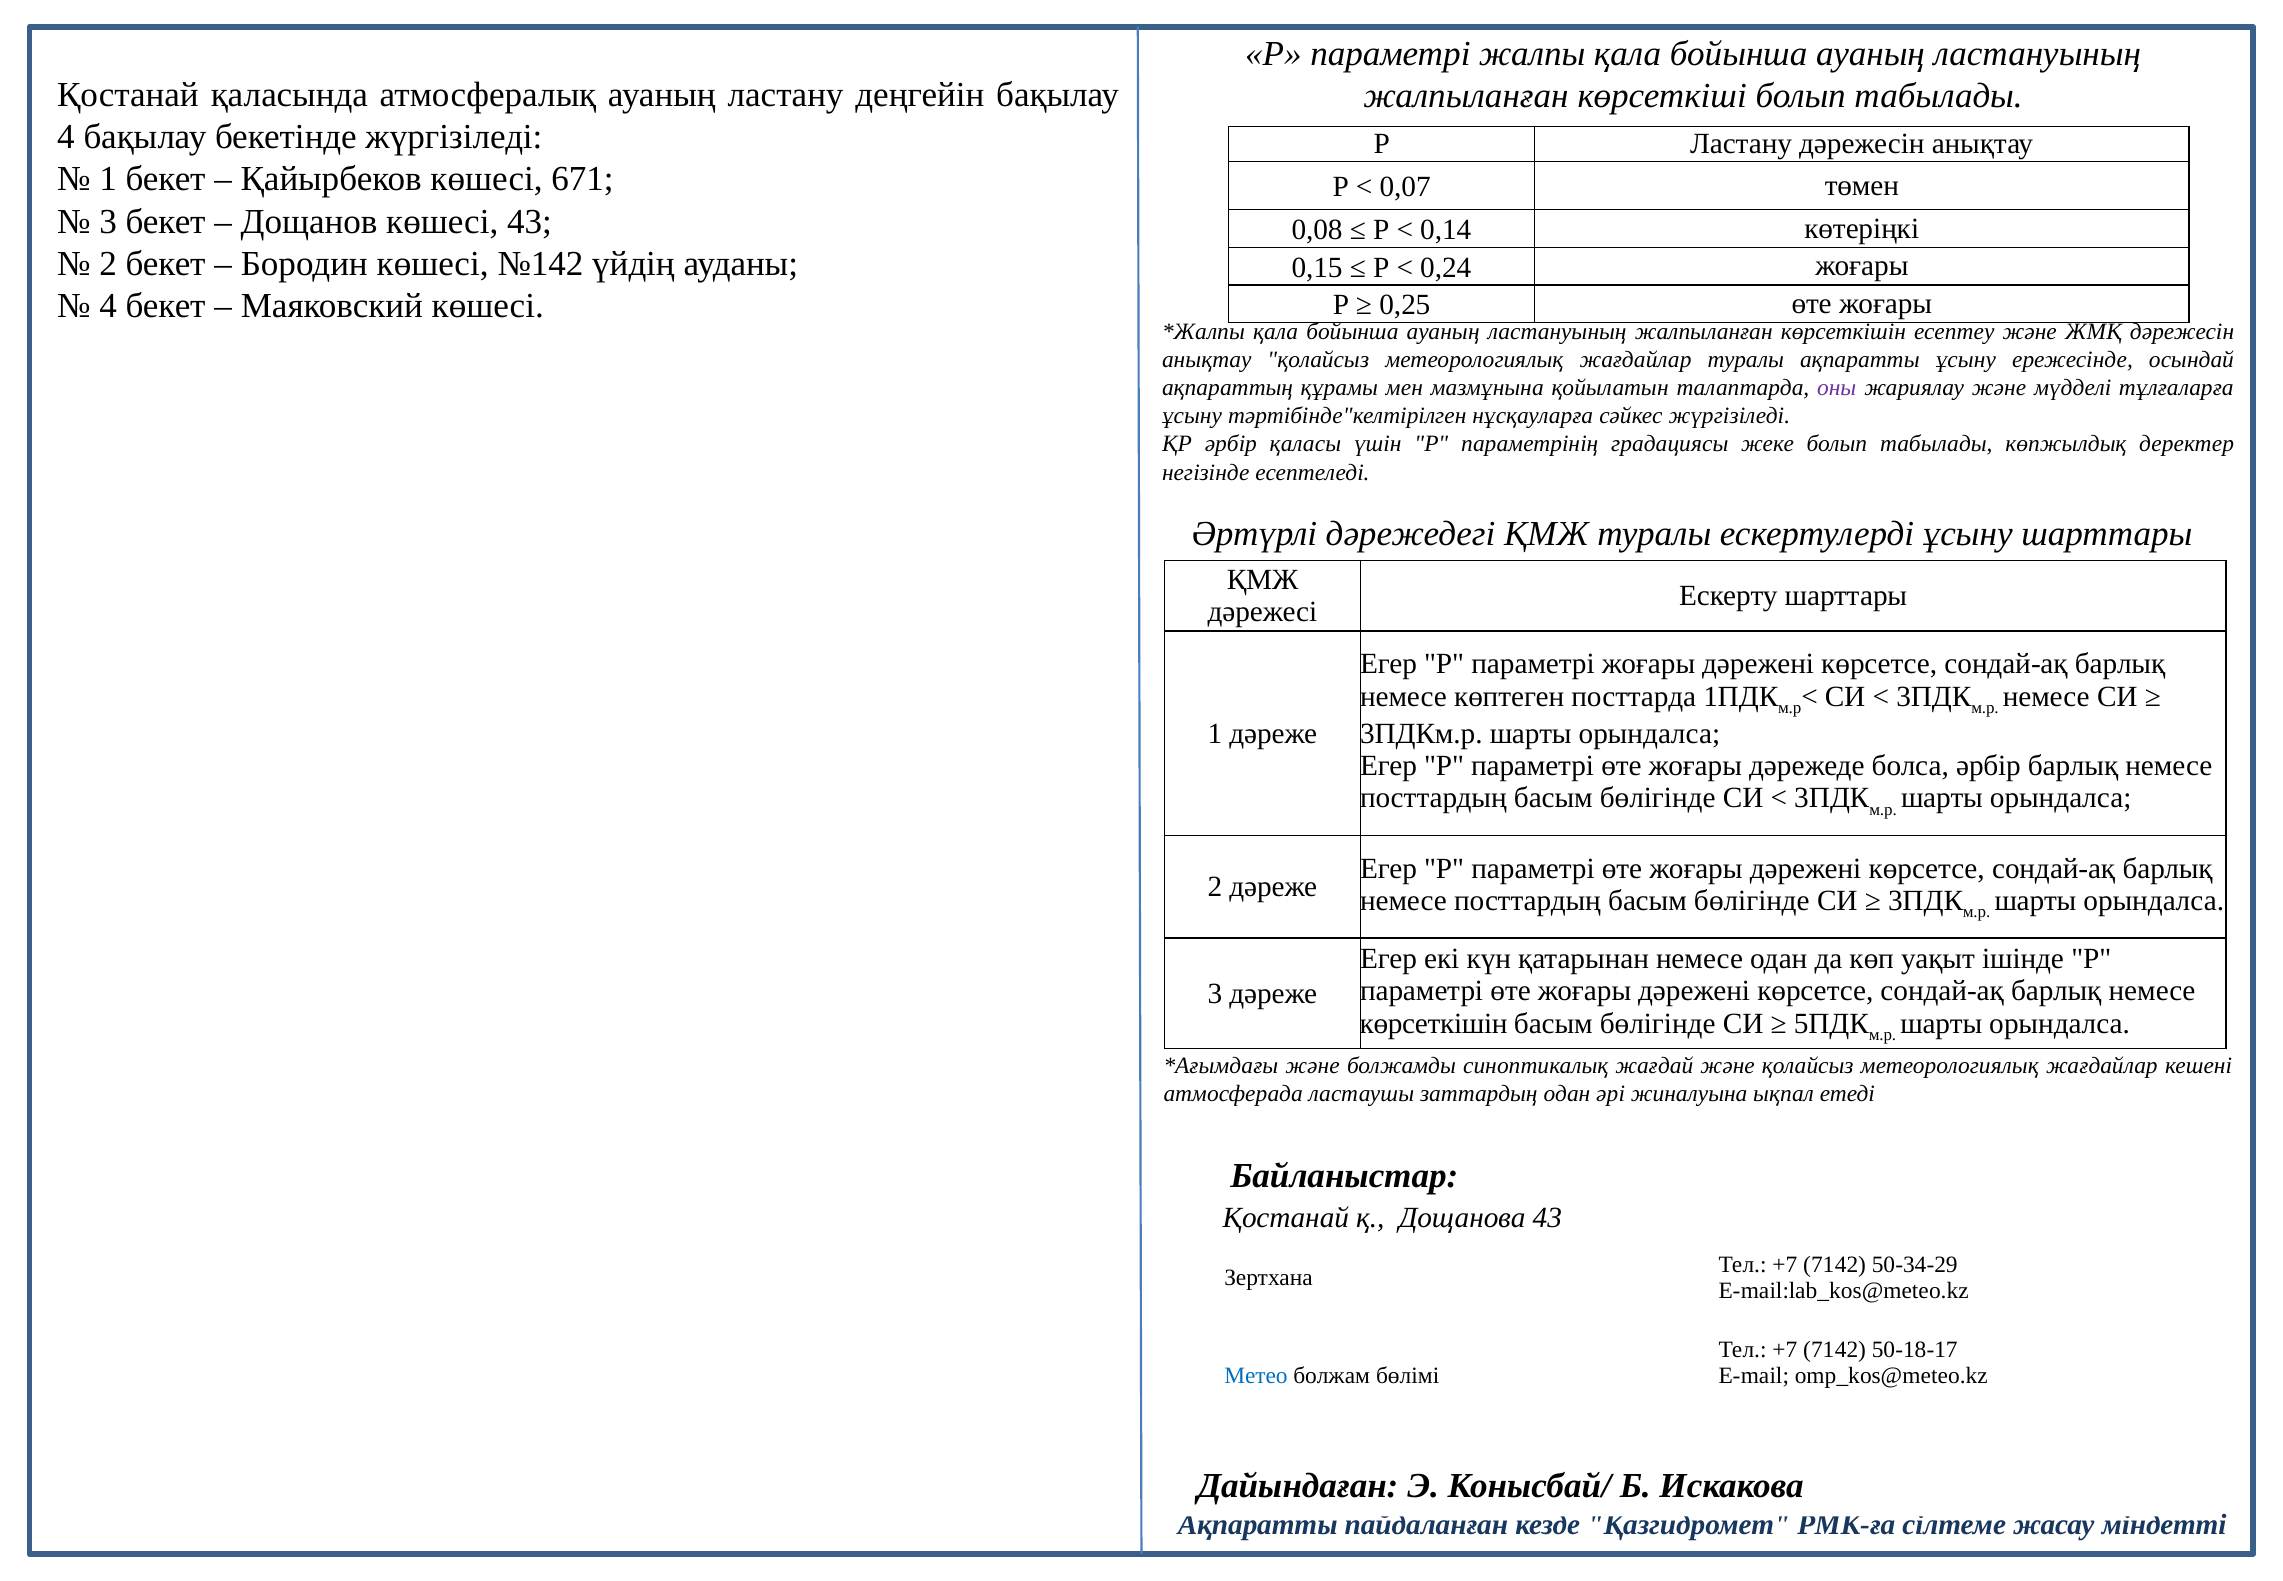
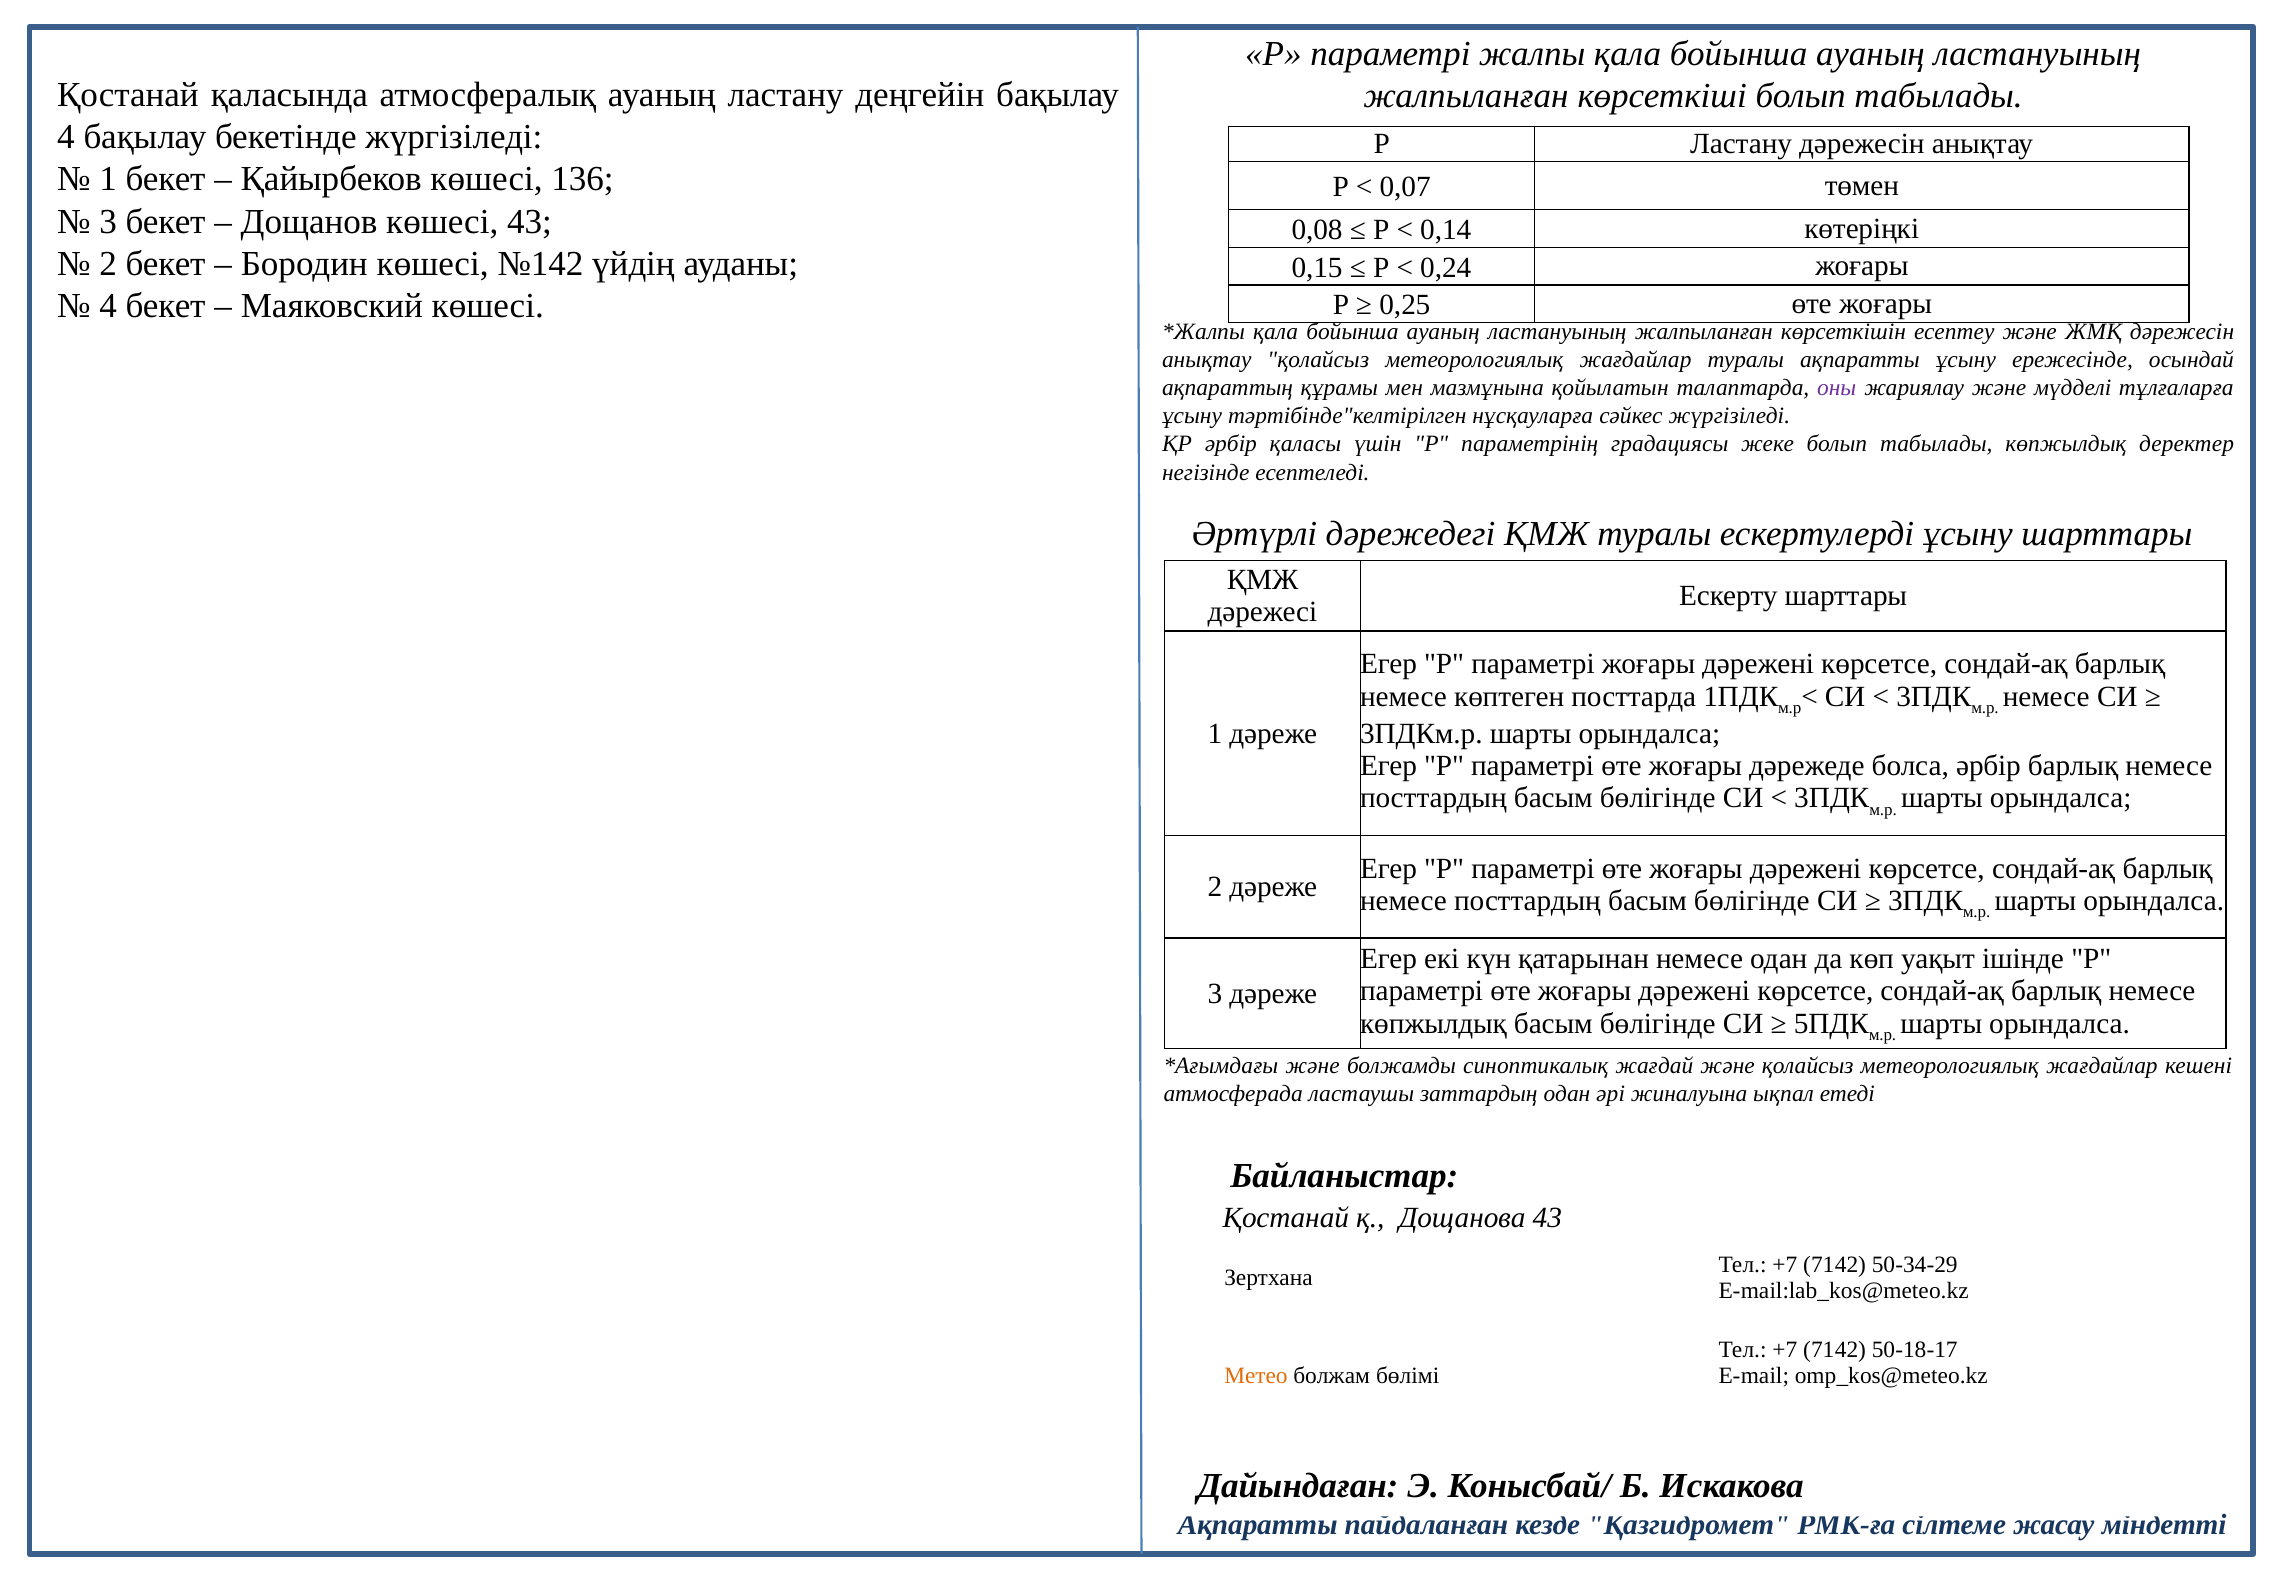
671: 671 -> 136
көрсеткішін at (1434, 1023): көрсеткішін -> көпжылдық
Метео colour: blue -> orange
